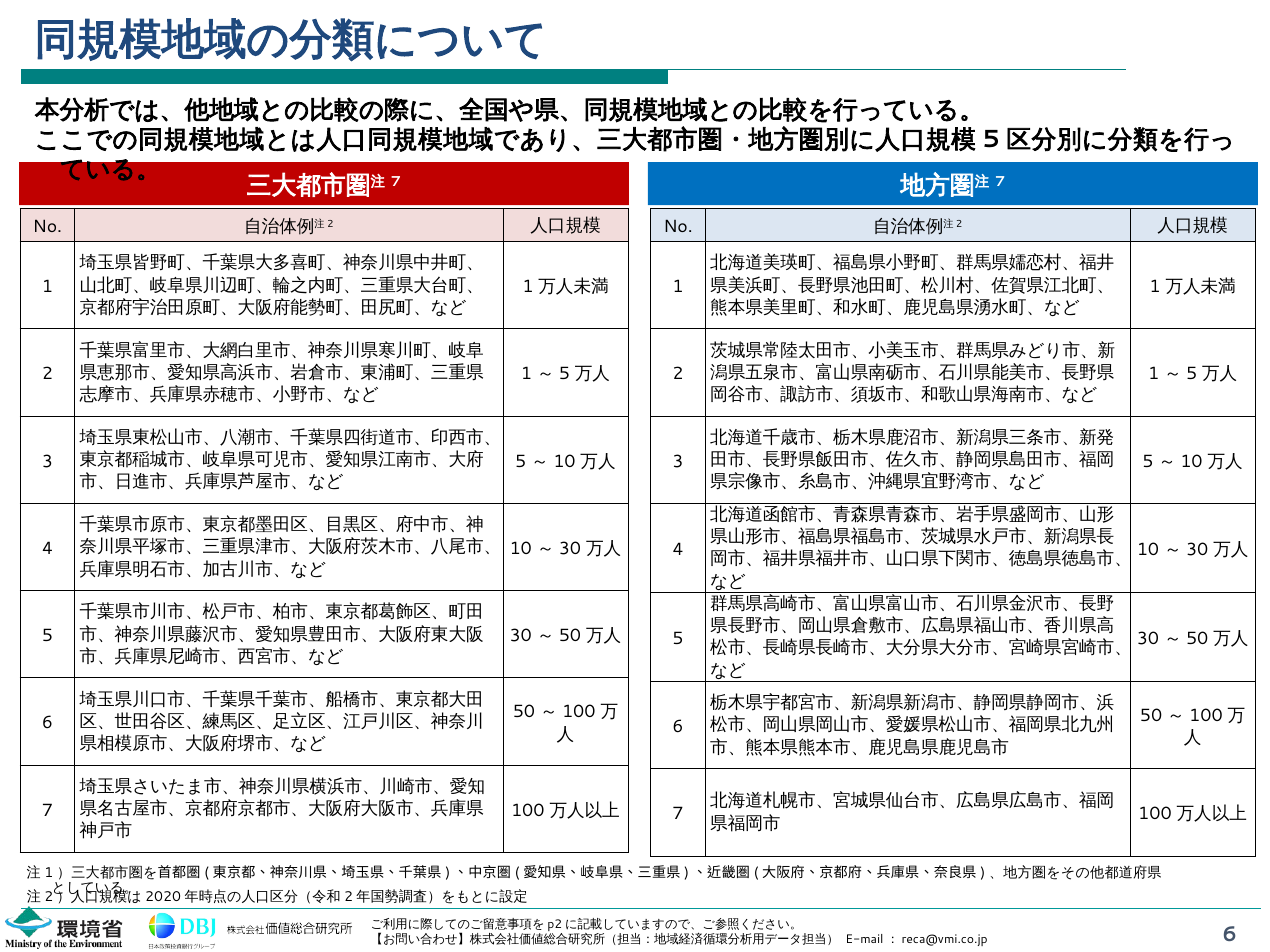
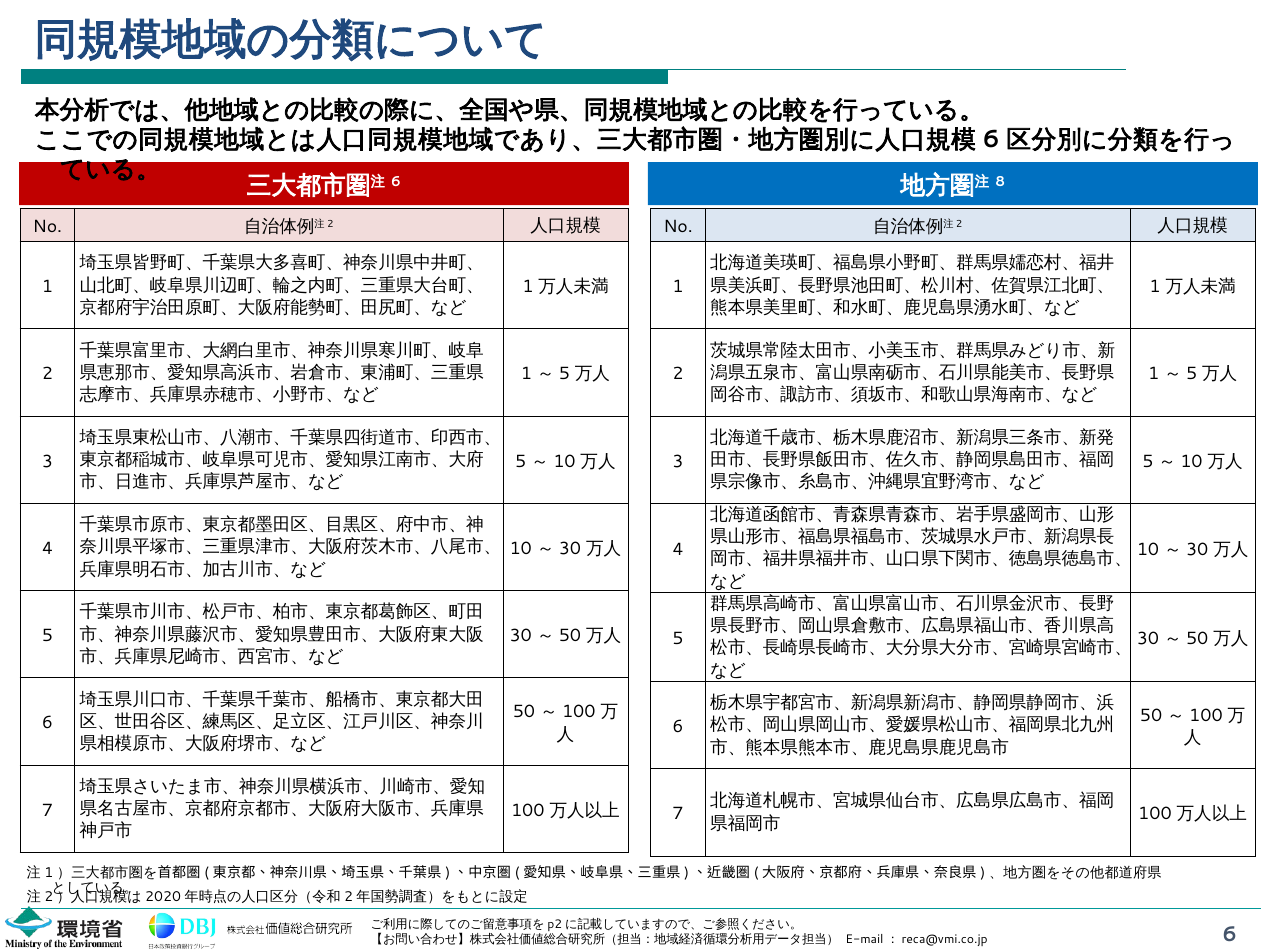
5 at (991, 140): 5 -> 6
7 at (396, 181): 7 -> 6
7 at (1000, 181): 7 -> 8
